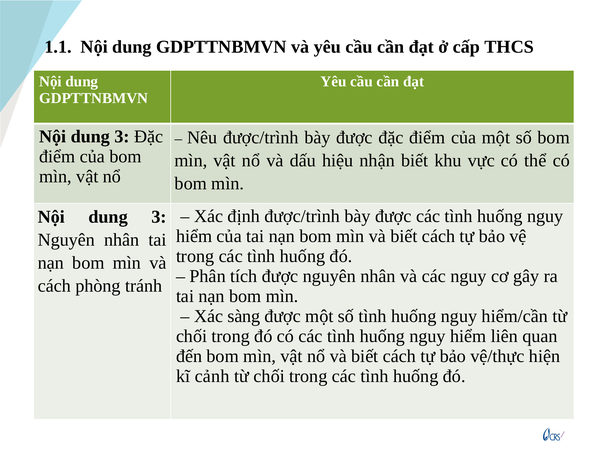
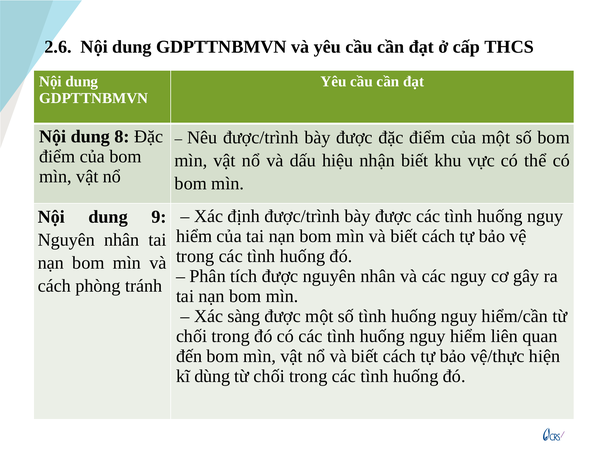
1.1: 1.1 -> 2.6
3 at (122, 137): 3 -> 8
3 at (159, 217): 3 -> 9
cảnh: cảnh -> dùng
